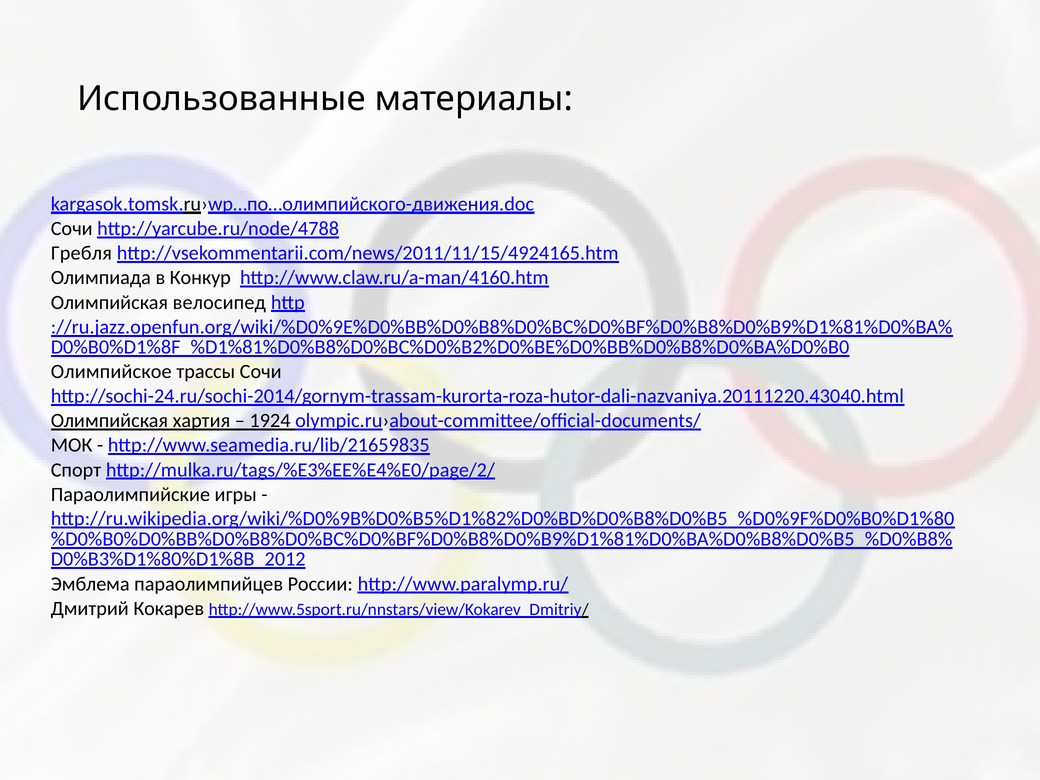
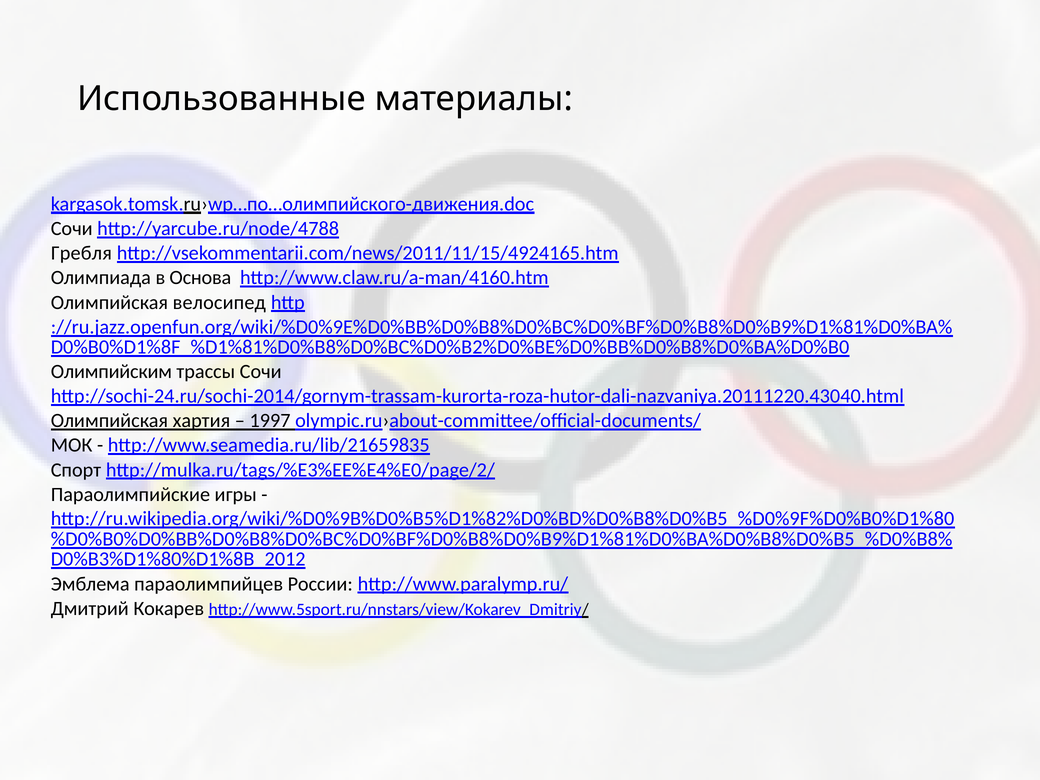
Конкур: Конкур -> Основа
Олимпийское: Олимпийское -> Олимпийским
1924: 1924 -> 1997
